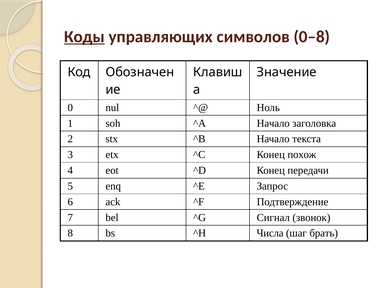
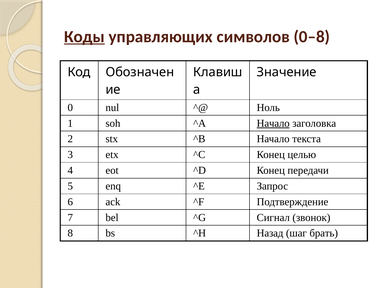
Начало at (273, 123) underline: none -> present
похож: похож -> целью
Числа: Числа -> Назад
